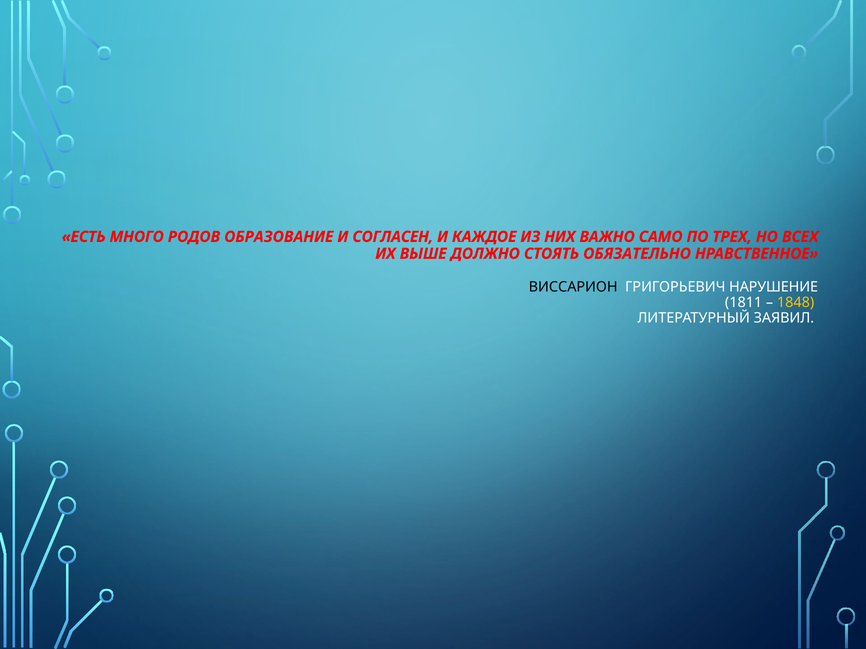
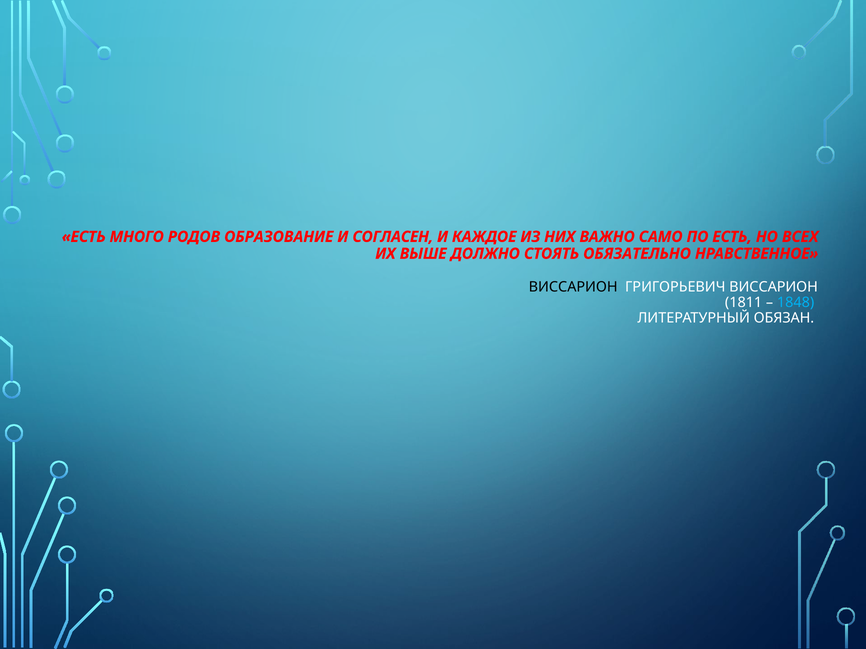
ПО ТРЕХ: ТРЕХ -> ЕСТЬ
ГРИГОРЬЕВИЧ НАРУШЕНИЕ: НАРУШЕНИЕ -> ВИССАРИОН
1848 colour: yellow -> light blue
ЗАЯВИЛ: ЗАЯВИЛ -> ОБЯЗАН
